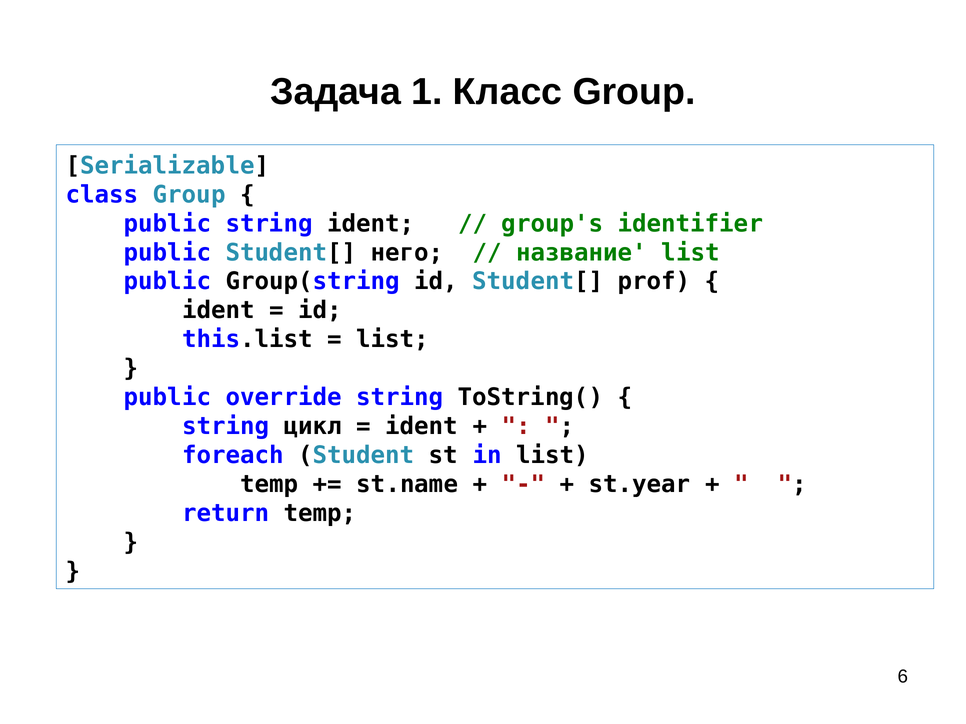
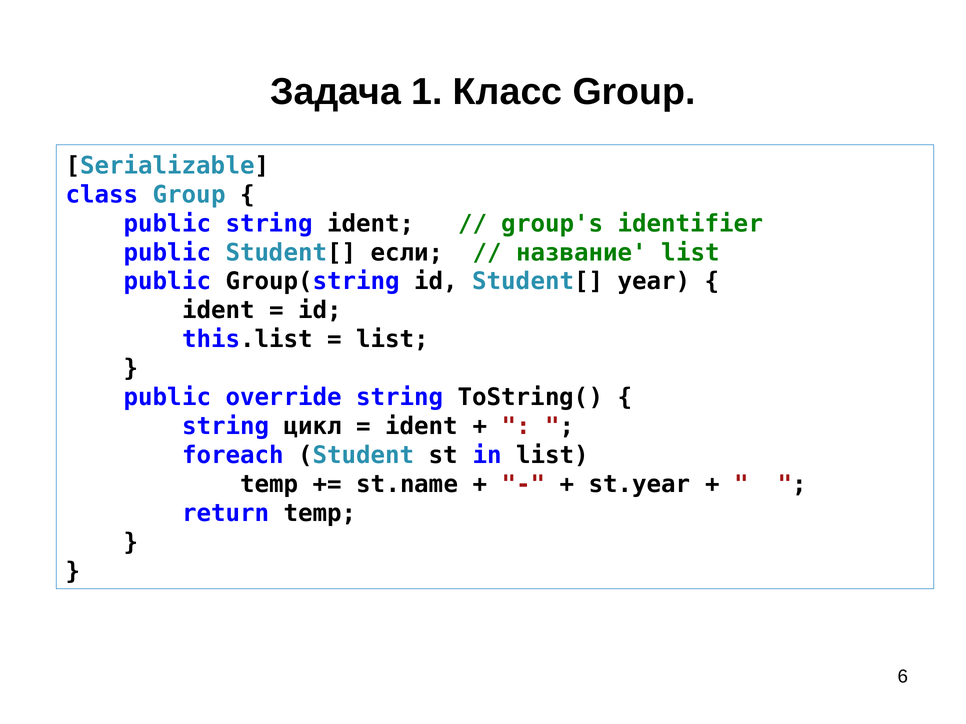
него: него -> если
prof: prof -> year
